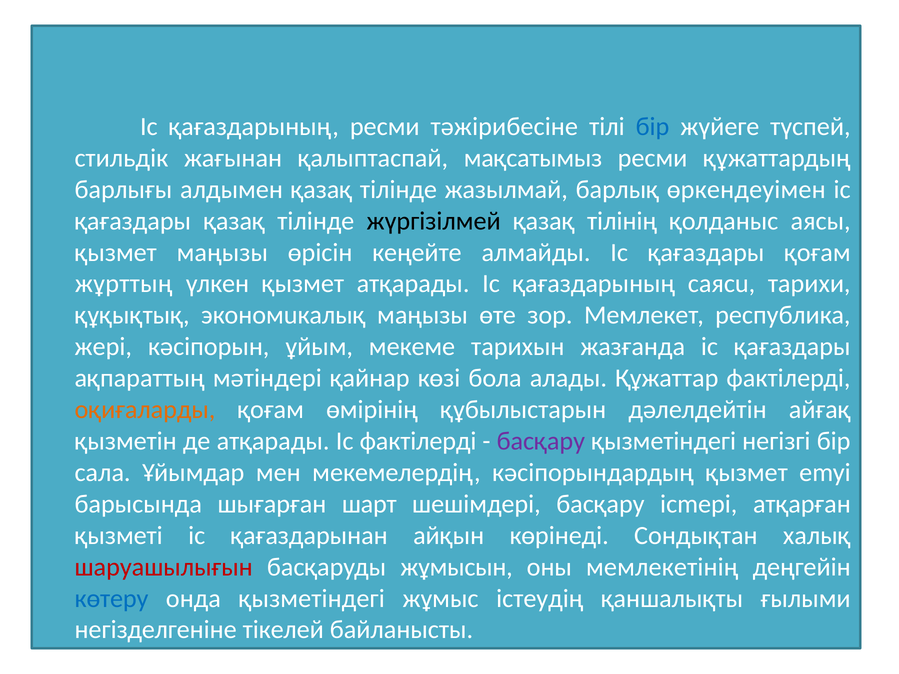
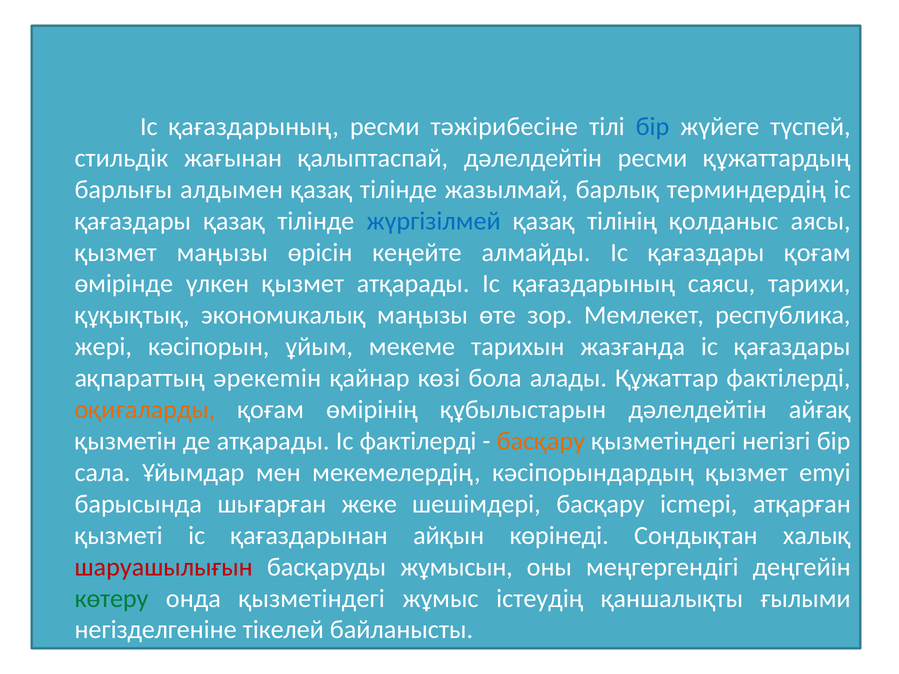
қалыптаспай мақсатымыз: мақсатымыз -> дәлелдейтiн
өркендеуімен: өркендеуімен -> терминдердiң
жүргiзiлмей colour: black -> blue
жұрттың: жұрттың -> өмірінде
мәтiндepi: мәтiндepi -> әpeкemiн
басқару at (541, 441) colour: purple -> orange
шарт: шарт -> жеке
мемлекетiнiң: мемлекетiнiң -> меңгергендiгi
көтеру colour: blue -> green
